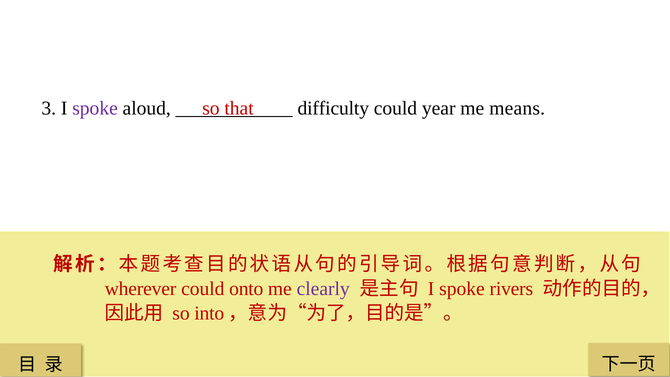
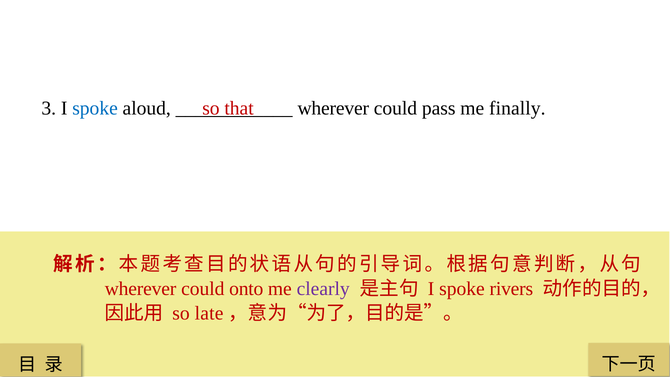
spoke at (95, 108) colour: purple -> blue
difficulty at (333, 108): difficulty -> wherever
year: year -> pass
means: means -> finally
into: into -> late
